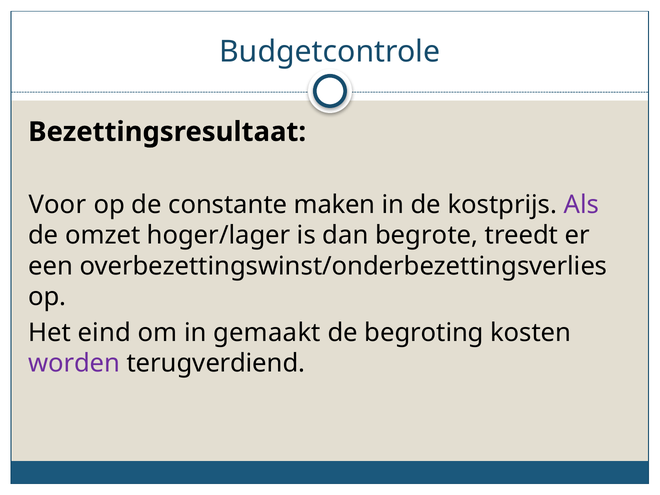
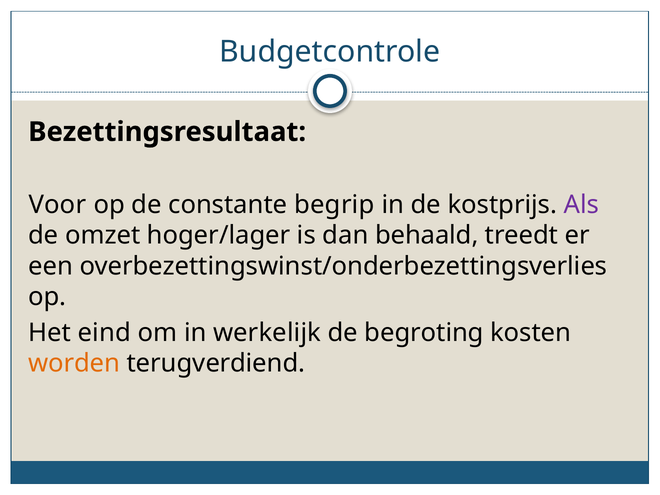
maken: maken -> begrip
begrote: begrote -> behaald
gemaakt: gemaakt -> werkelijk
worden colour: purple -> orange
